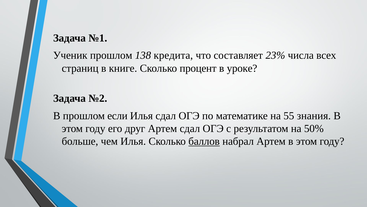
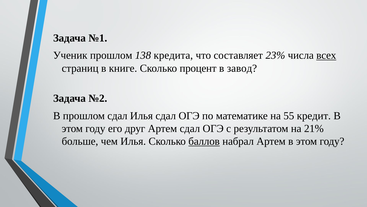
всех underline: none -> present
уроке: уроке -> завод
прошлом если: если -> сдал
знания: знания -> кредит
50%: 50% -> 21%
